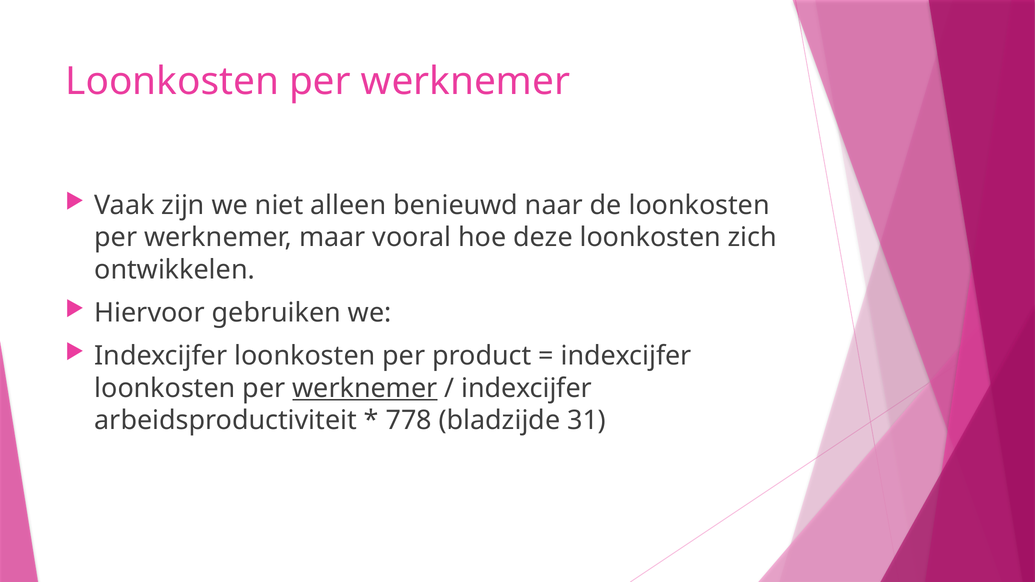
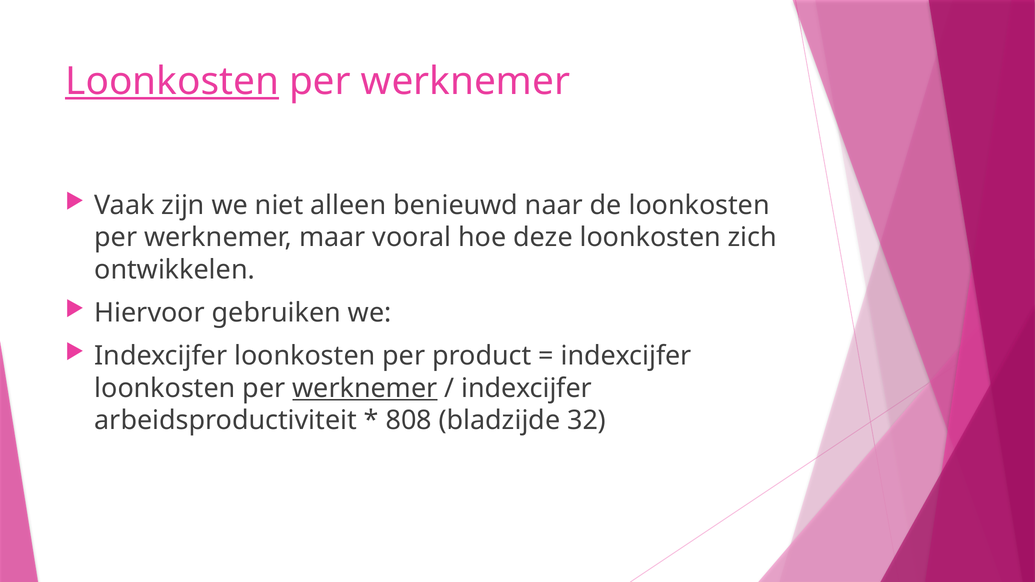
Loonkosten at (172, 82) underline: none -> present
778: 778 -> 808
31: 31 -> 32
